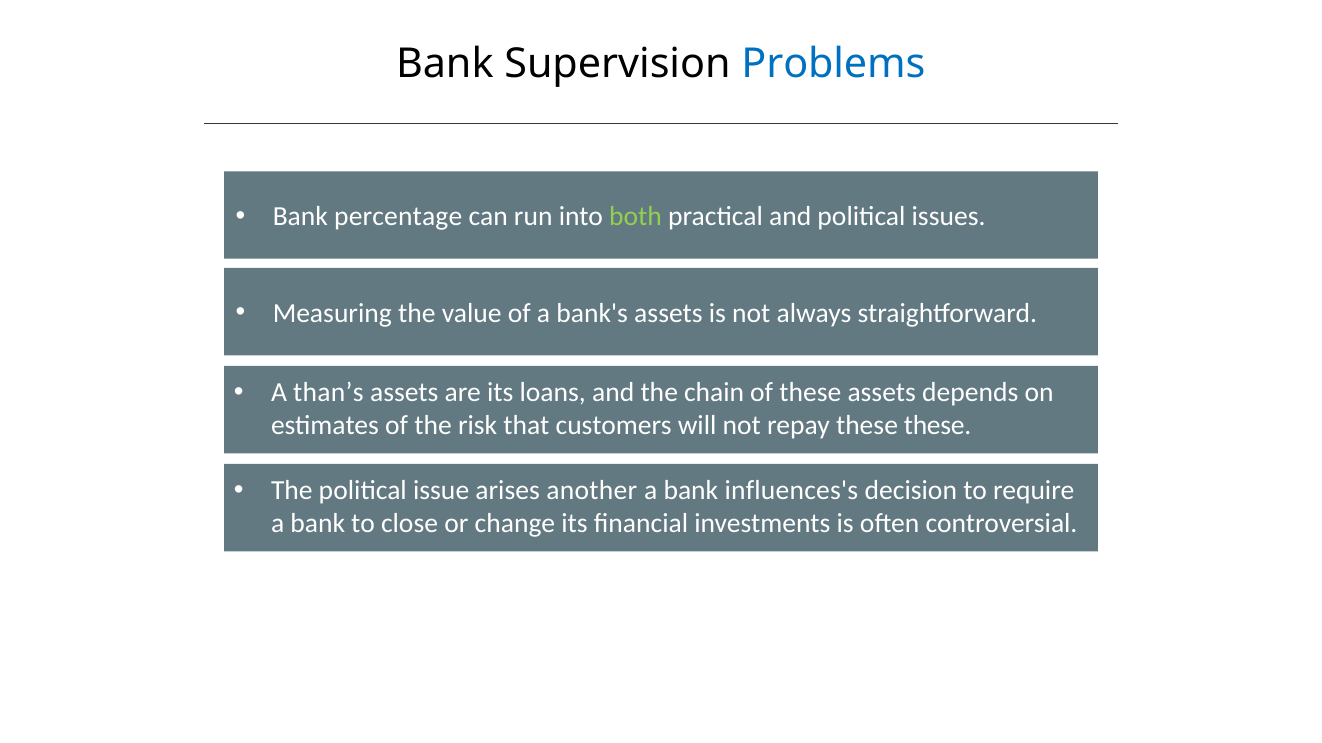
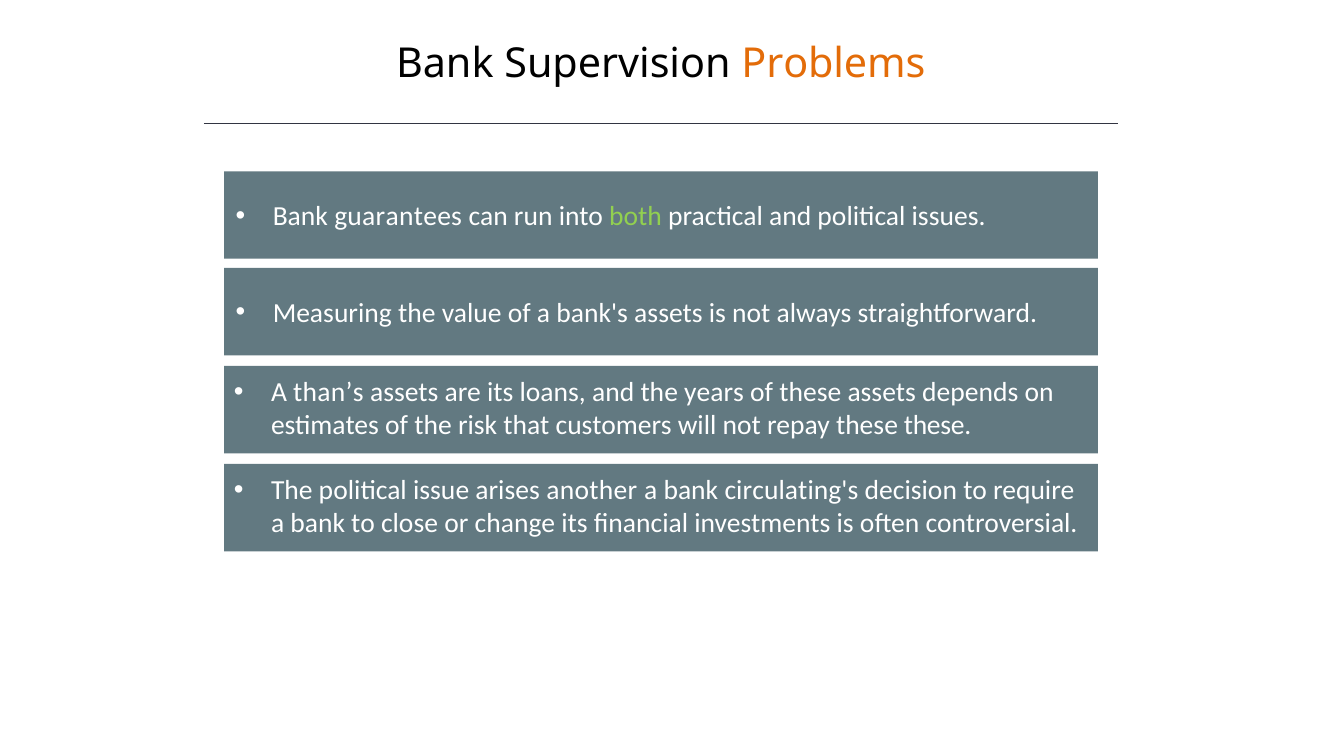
Problems colour: blue -> orange
percentage: percentage -> guarantees
chain: chain -> years
influences's: influences's -> circulating's
